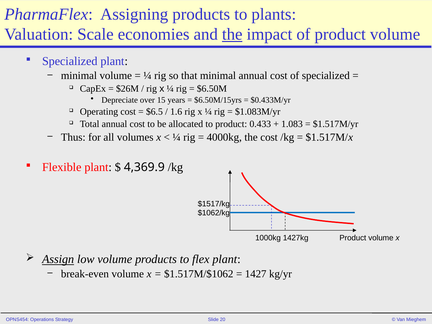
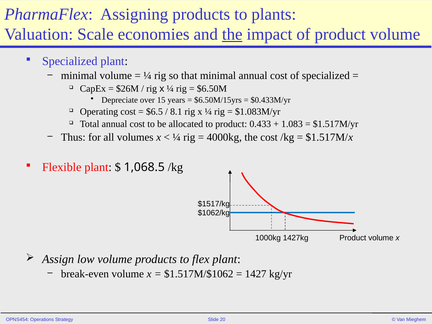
1.6: 1.6 -> 8.1
4,369.9: 4,369.9 -> 1,068.5
Assign underline: present -> none
